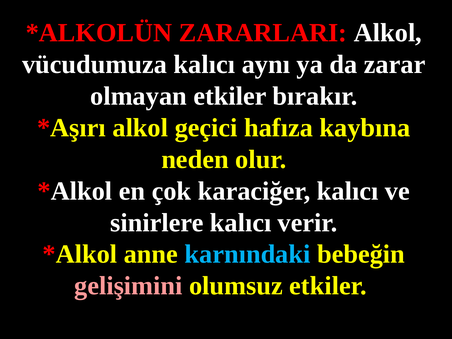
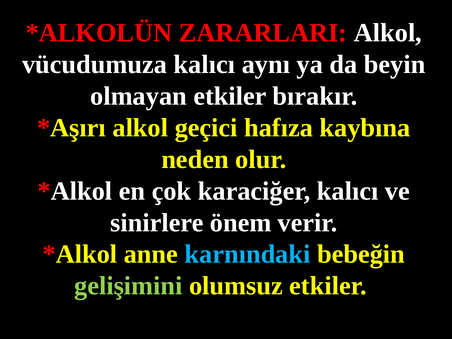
zarar: zarar -> beyin
sinirlere kalıcı: kalıcı -> önem
gelişimini colour: pink -> light green
